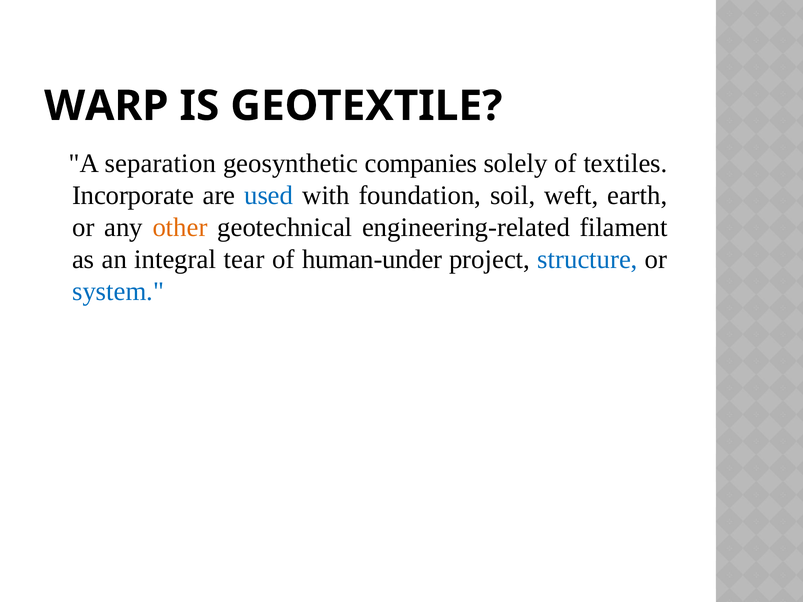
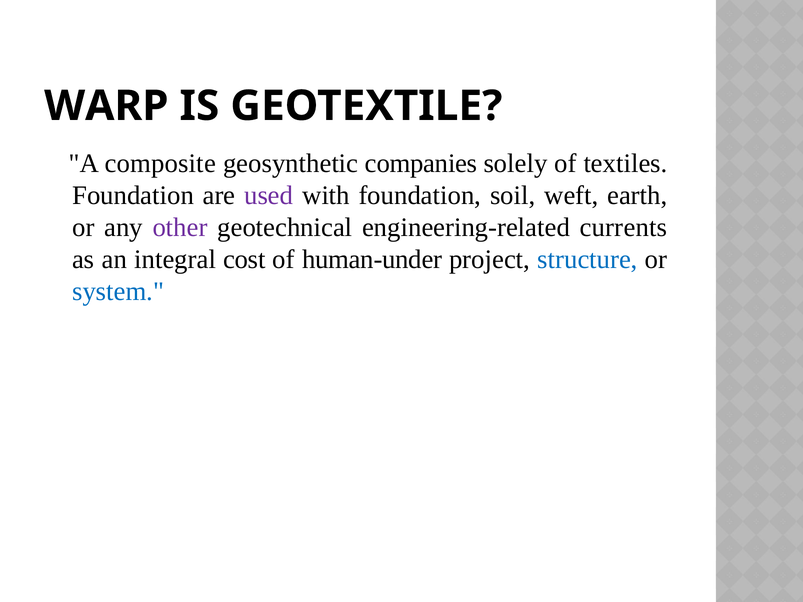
separation: separation -> composite
Incorporate at (133, 195): Incorporate -> Foundation
used colour: blue -> purple
other colour: orange -> purple
filament: filament -> currents
tear: tear -> cost
